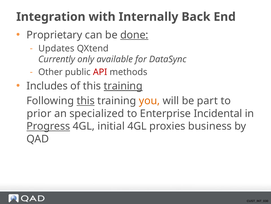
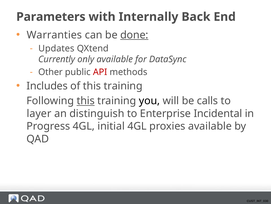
Integration: Integration -> Parameters
Proprietary: Proprietary -> Warranties
training at (123, 86) underline: present -> none
you colour: orange -> black
part: part -> calls
prior: prior -> layer
specialized: specialized -> distinguish
Progress underline: present -> none
proxies business: business -> available
